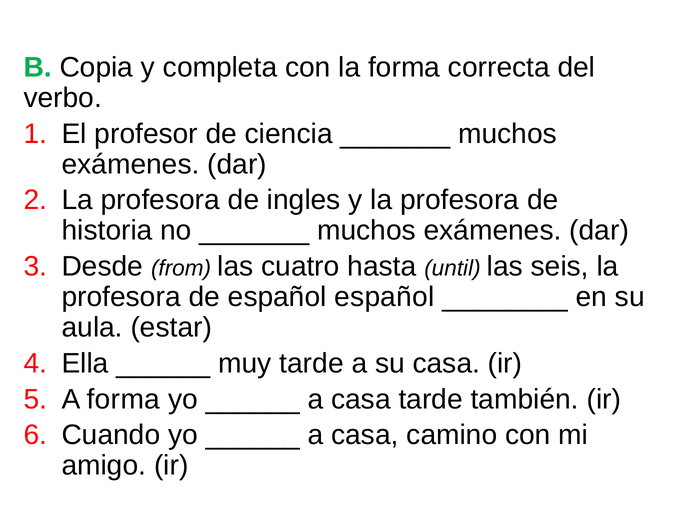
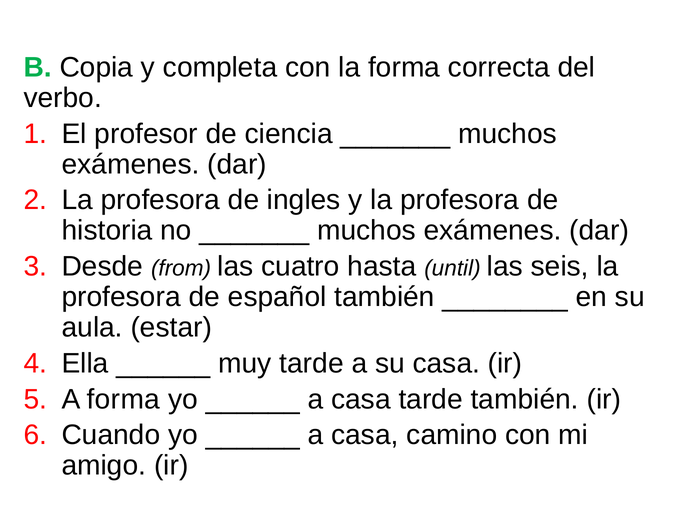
español español: español -> también
